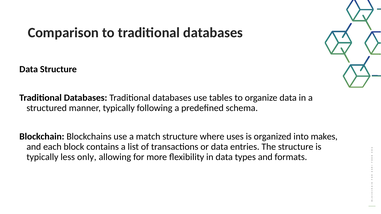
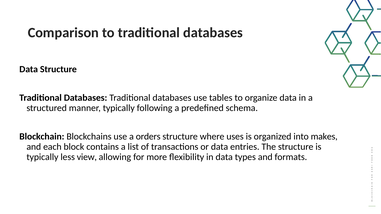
match: match -> orders
only: only -> view
